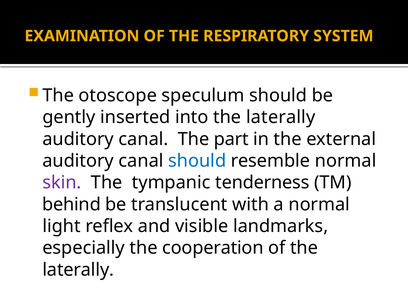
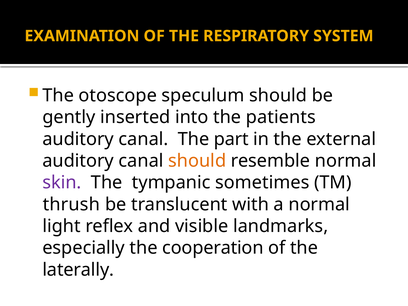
into the laterally: laterally -> patients
should at (197, 161) colour: blue -> orange
tenderness: tenderness -> sometimes
behind: behind -> thrush
